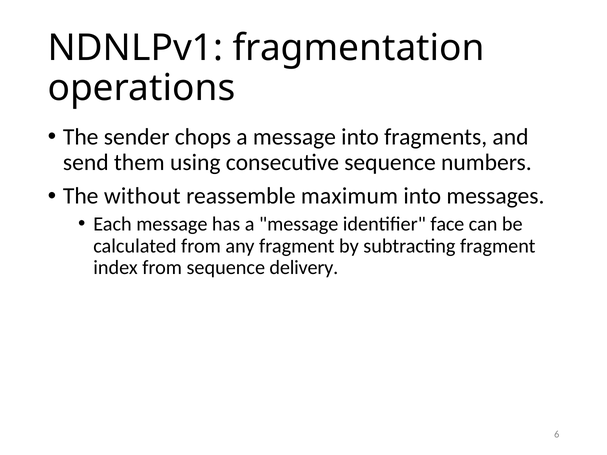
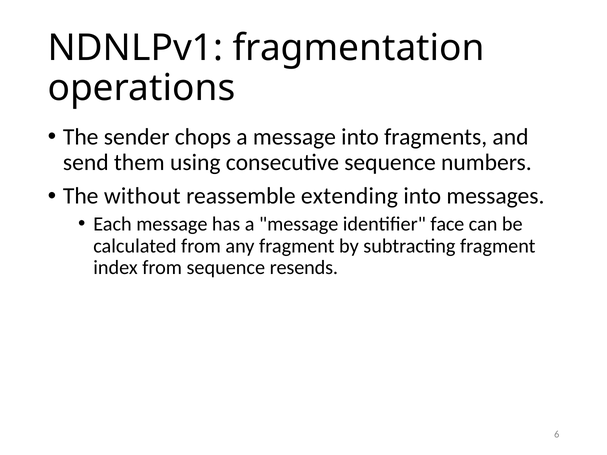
maximum: maximum -> extending
delivery: delivery -> resends
